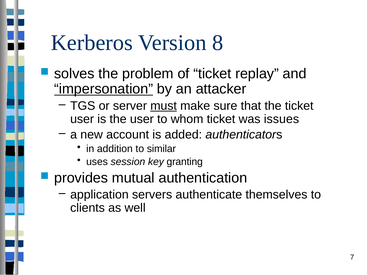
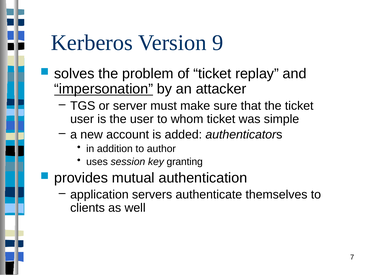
8: 8 -> 9
must underline: present -> none
issues: issues -> simple
similar: similar -> author
